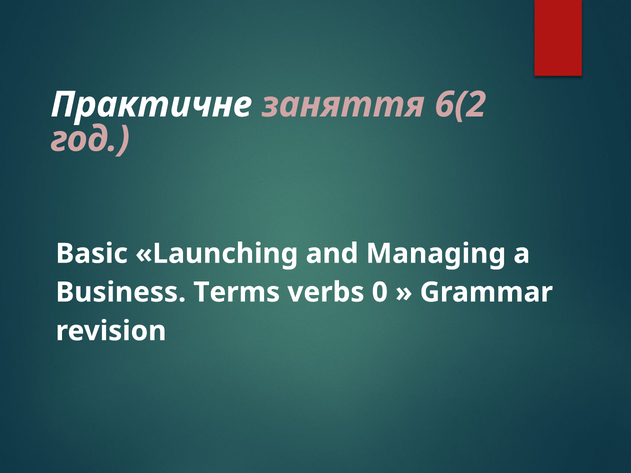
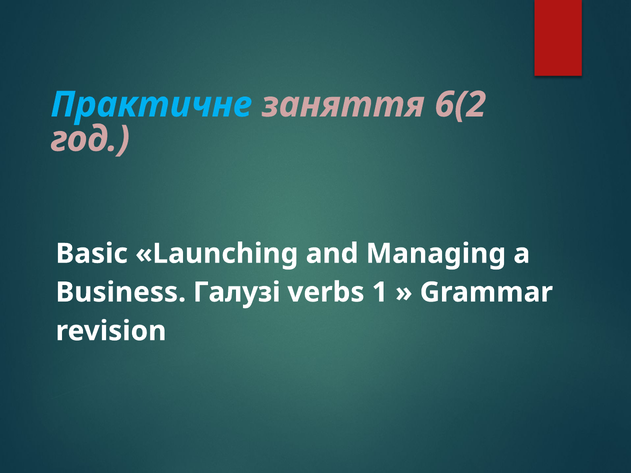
Практичне colour: white -> light blue
Terms: Terms -> Галузі
0: 0 -> 1
